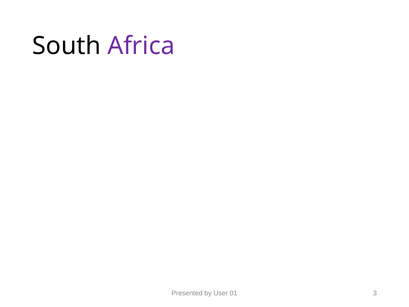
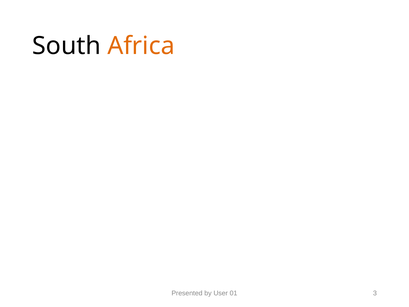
Africa colour: purple -> orange
